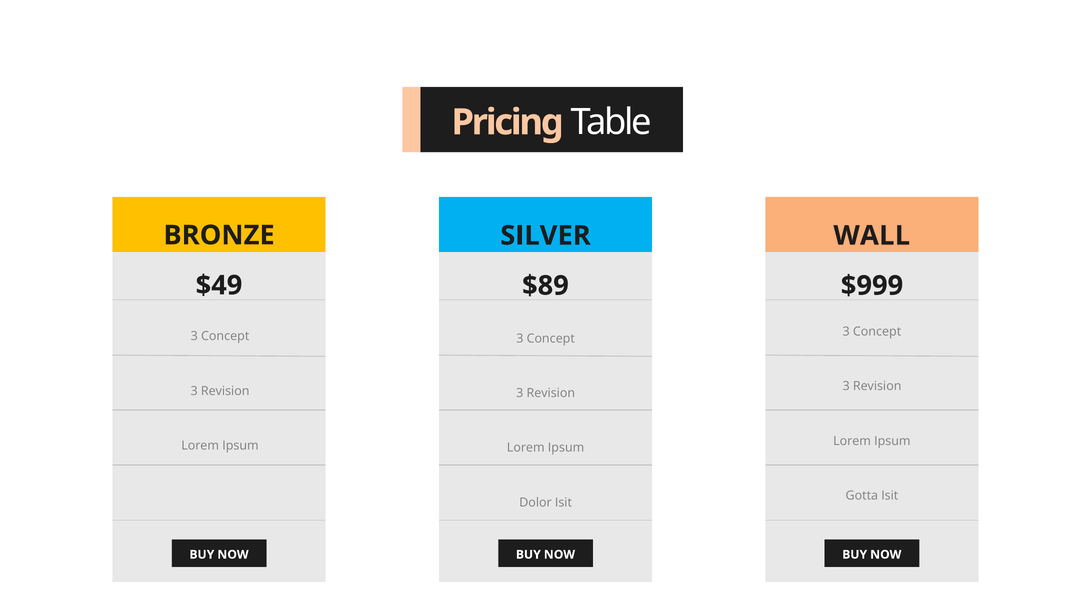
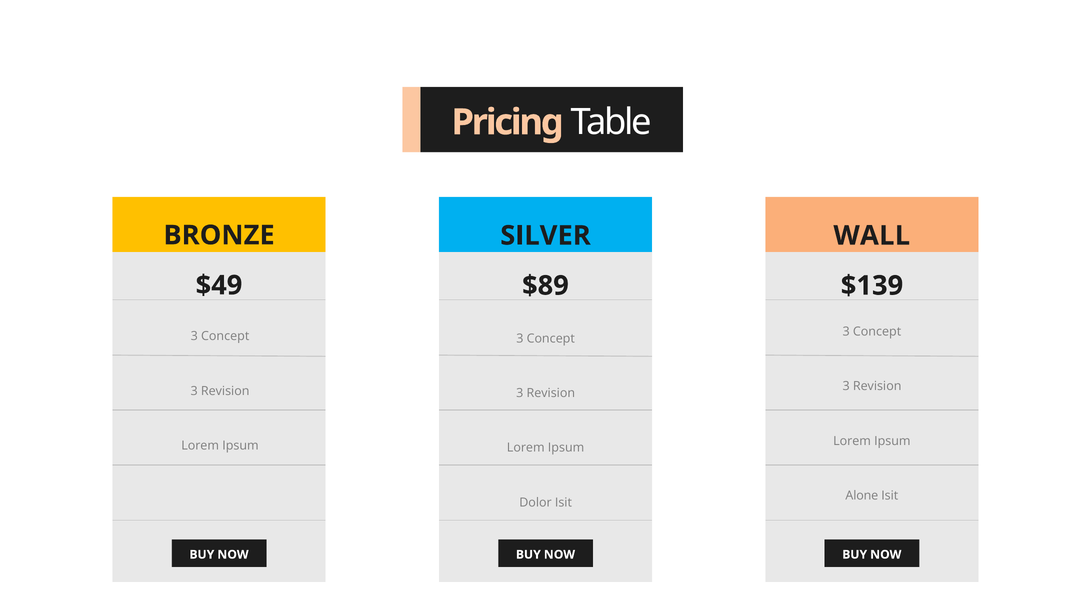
$999: $999 -> $139
Gotta: Gotta -> Alone
